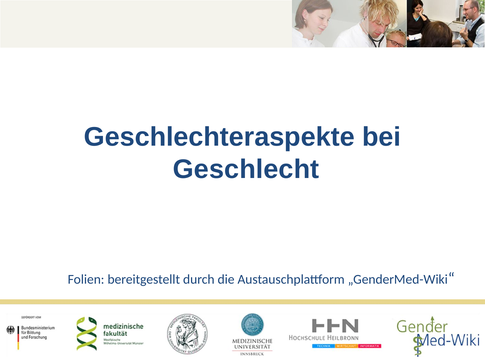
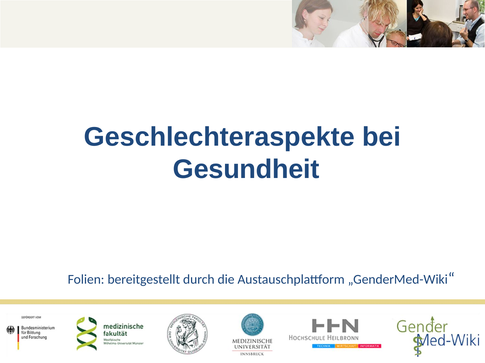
Geschlecht: Geschlecht -> Gesundheit
